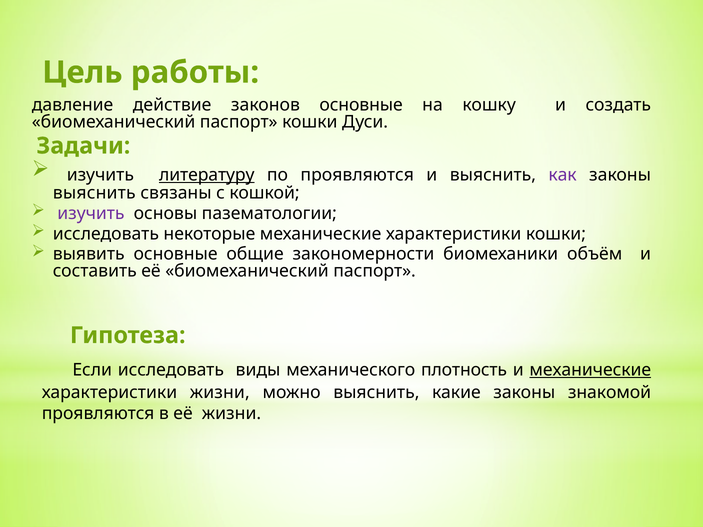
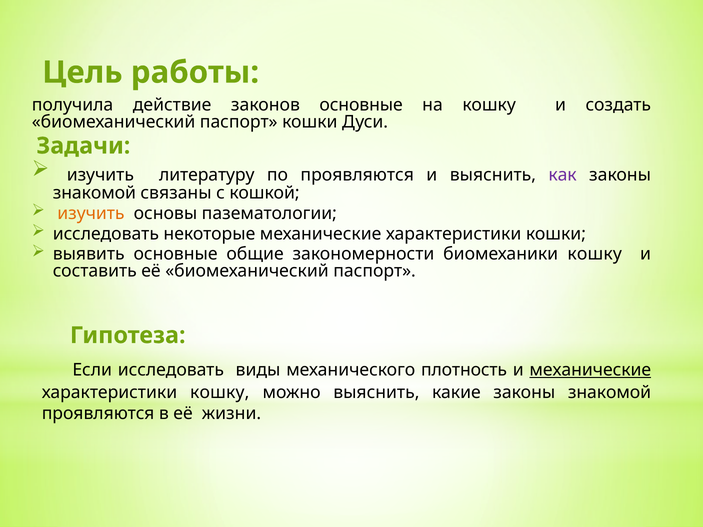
давление: давление -> получила
литературу underline: present -> none
выяснить at (94, 193): выяснить -> знакомой
изучить at (91, 213) colour: purple -> orange
биомеханики объём: объём -> кошку
характеристики жизни: жизни -> кошку
